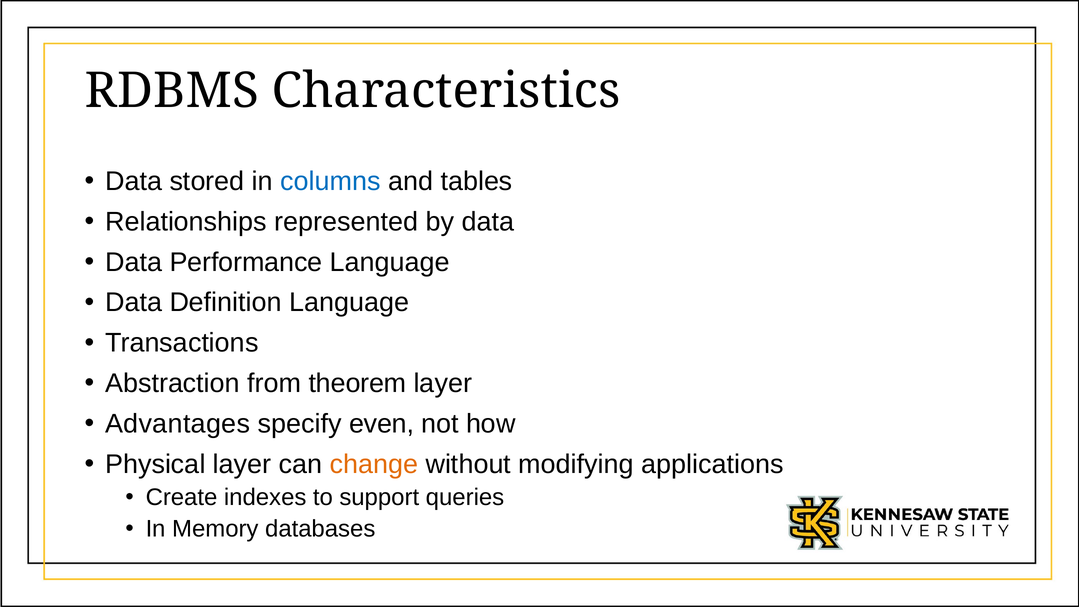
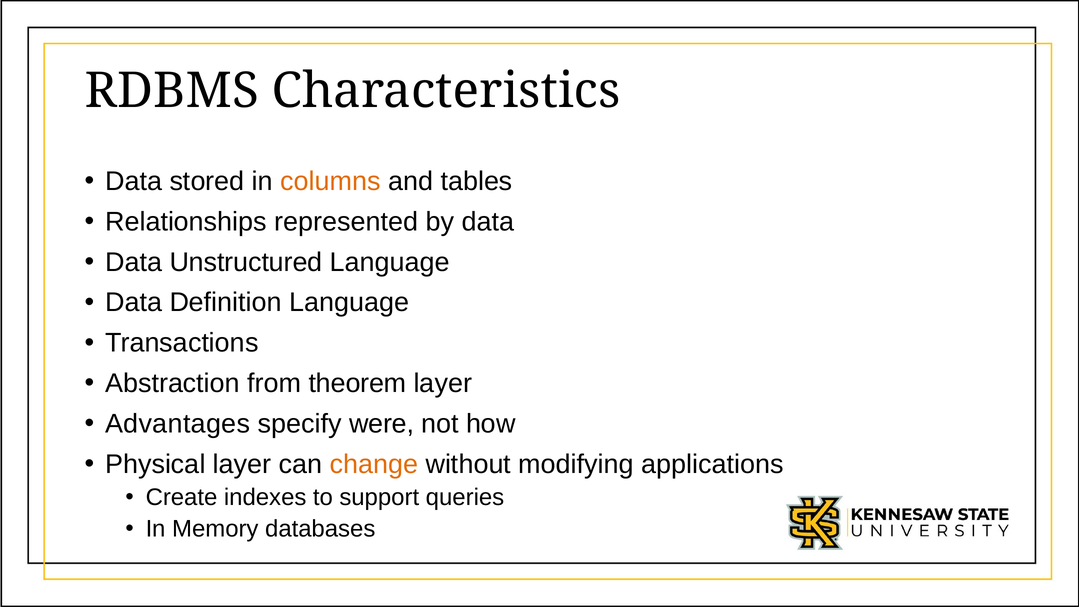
columns colour: blue -> orange
Performance: Performance -> Unstructured
even: even -> were
